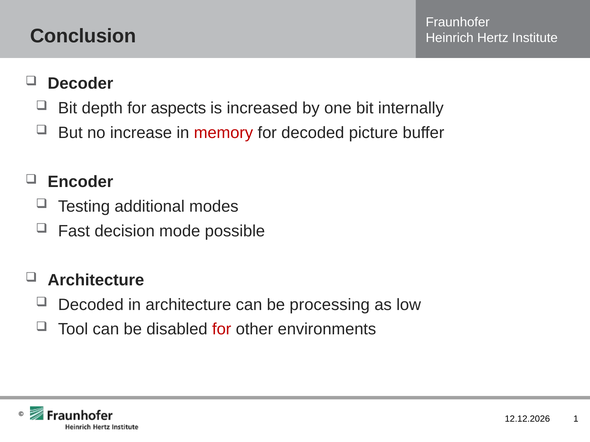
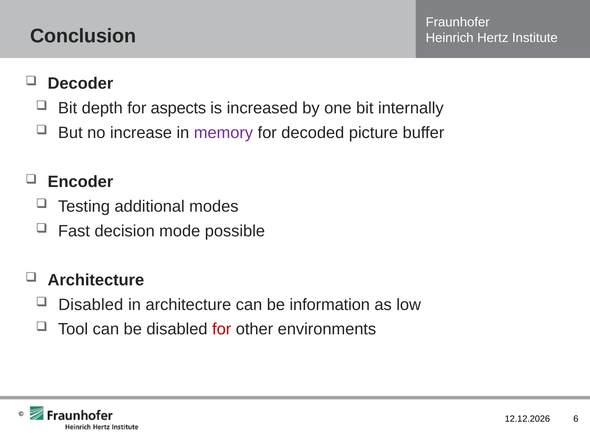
memory colour: red -> purple
Decoded at (91, 305): Decoded -> Disabled
processing: processing -> information
1: 1 -> 6
